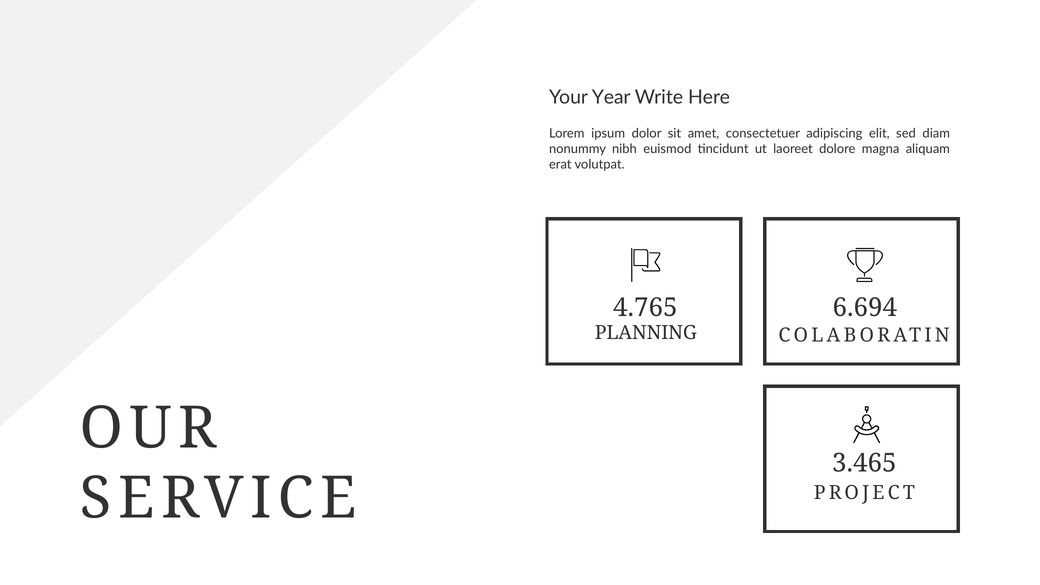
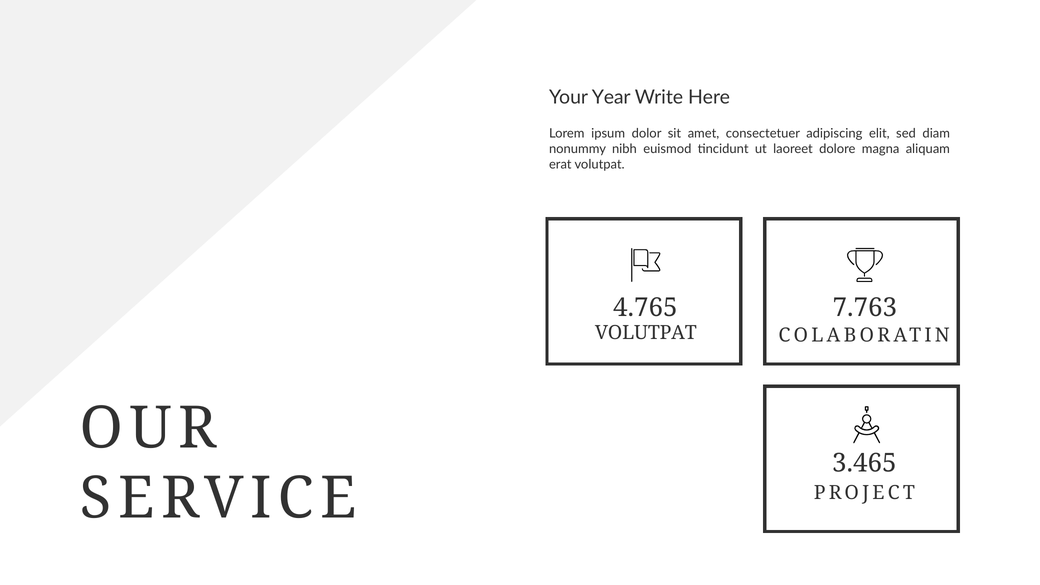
6.694: 6.694 -> 7.763
PLANNING at (646, 333): PLANNING -> VOLUTPAT
